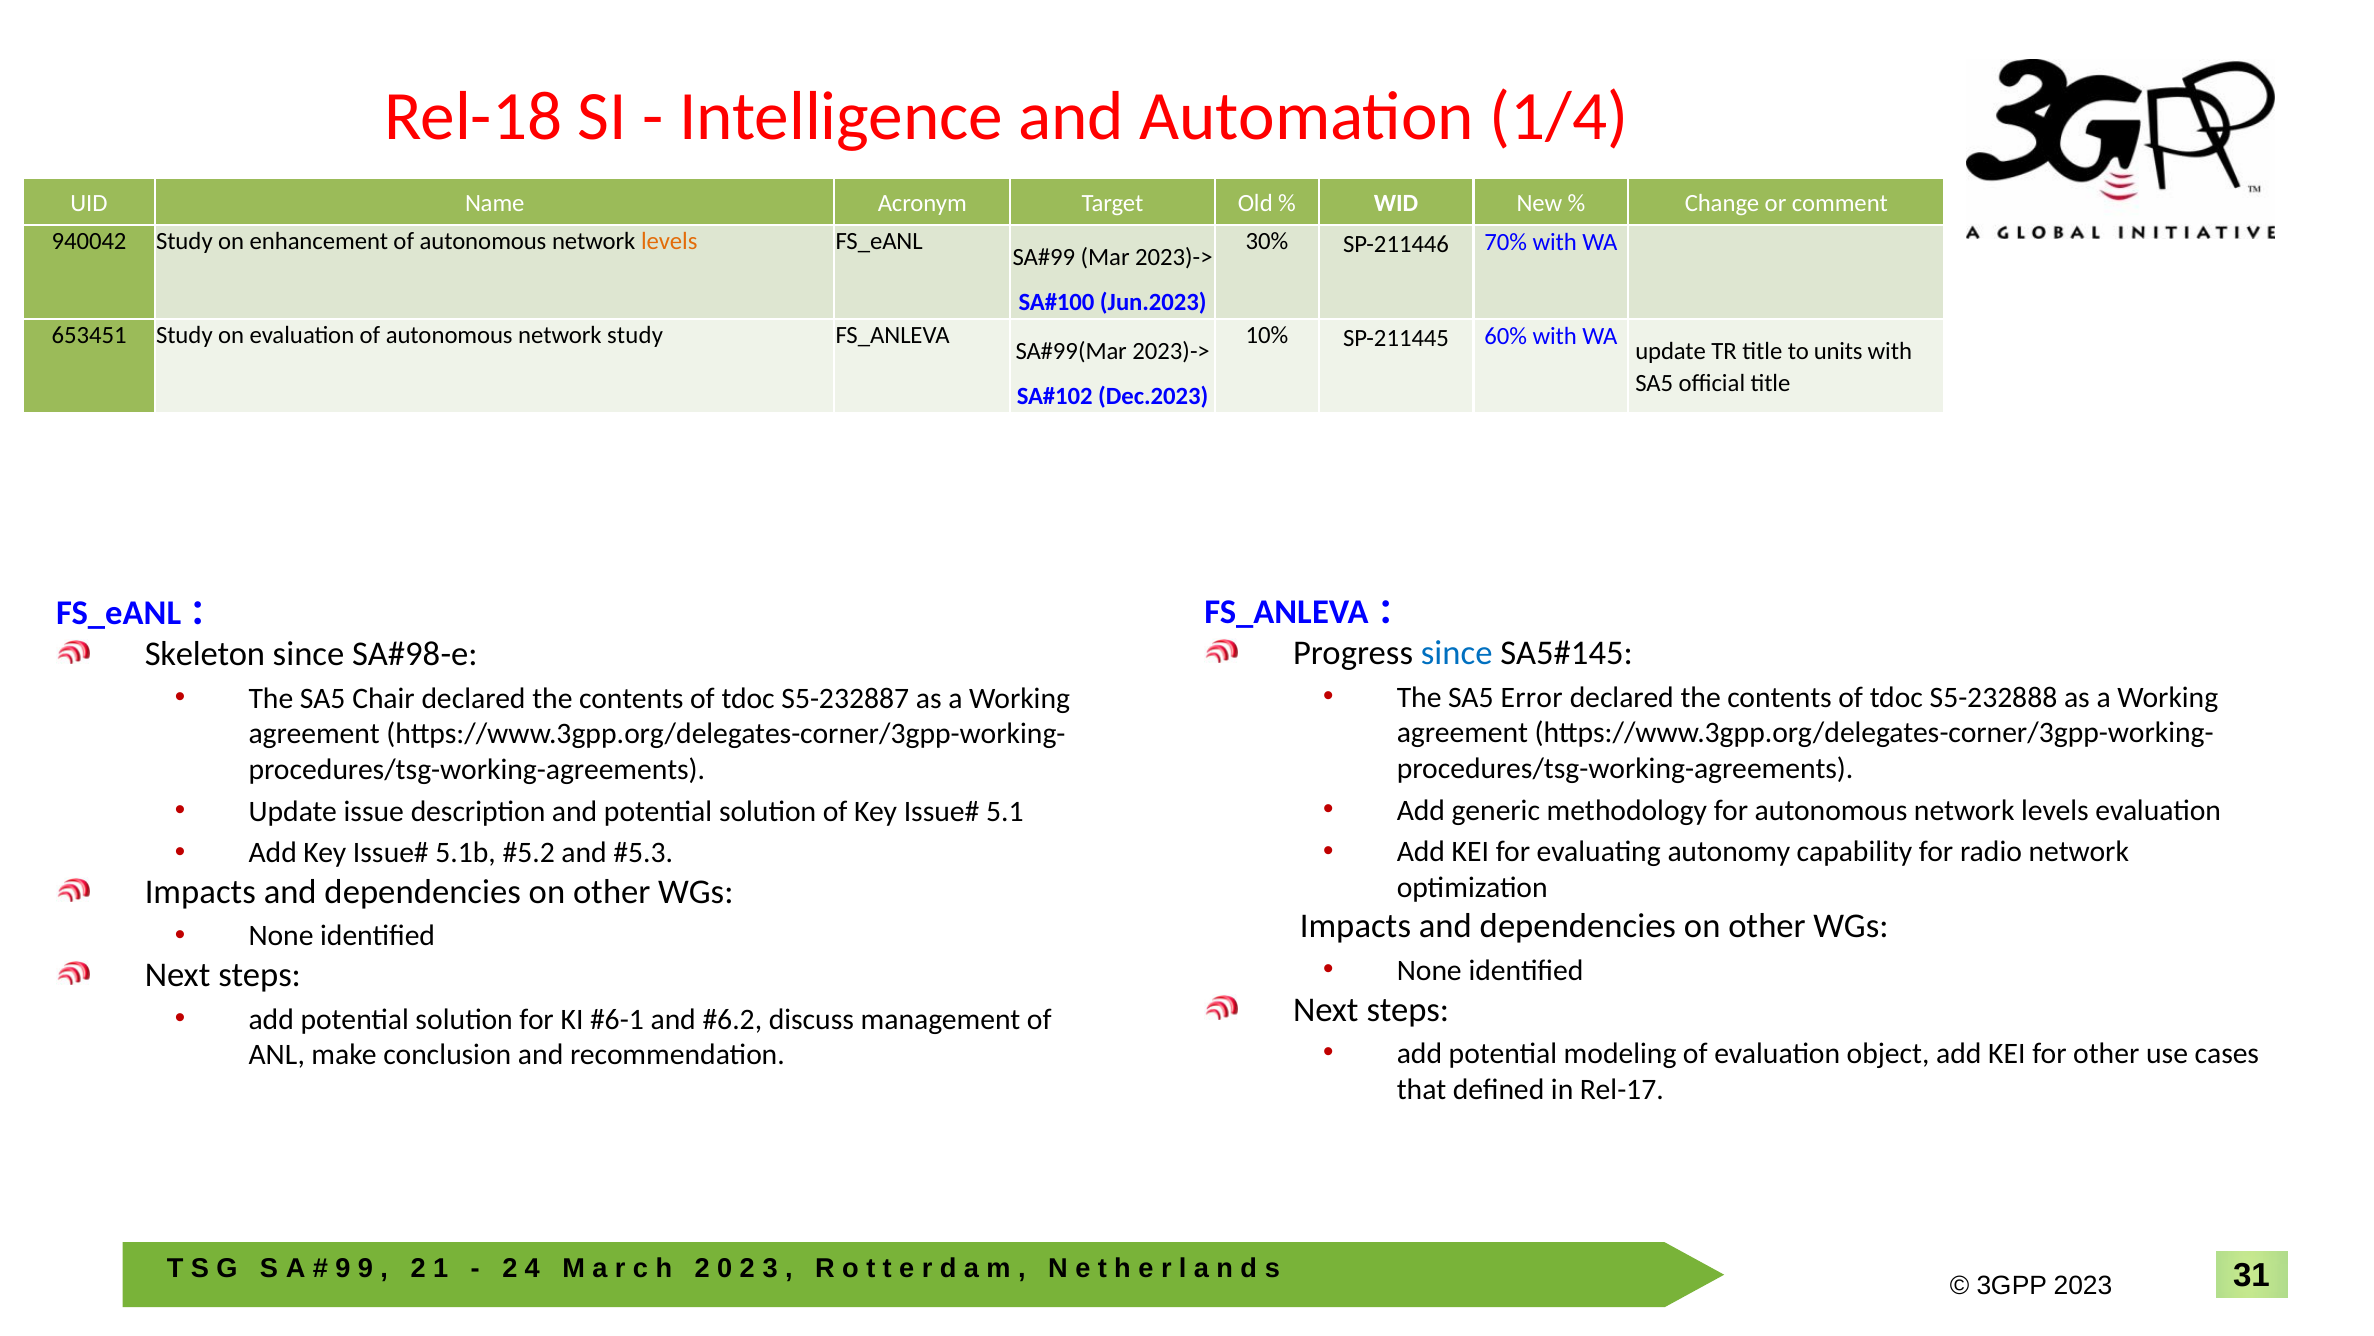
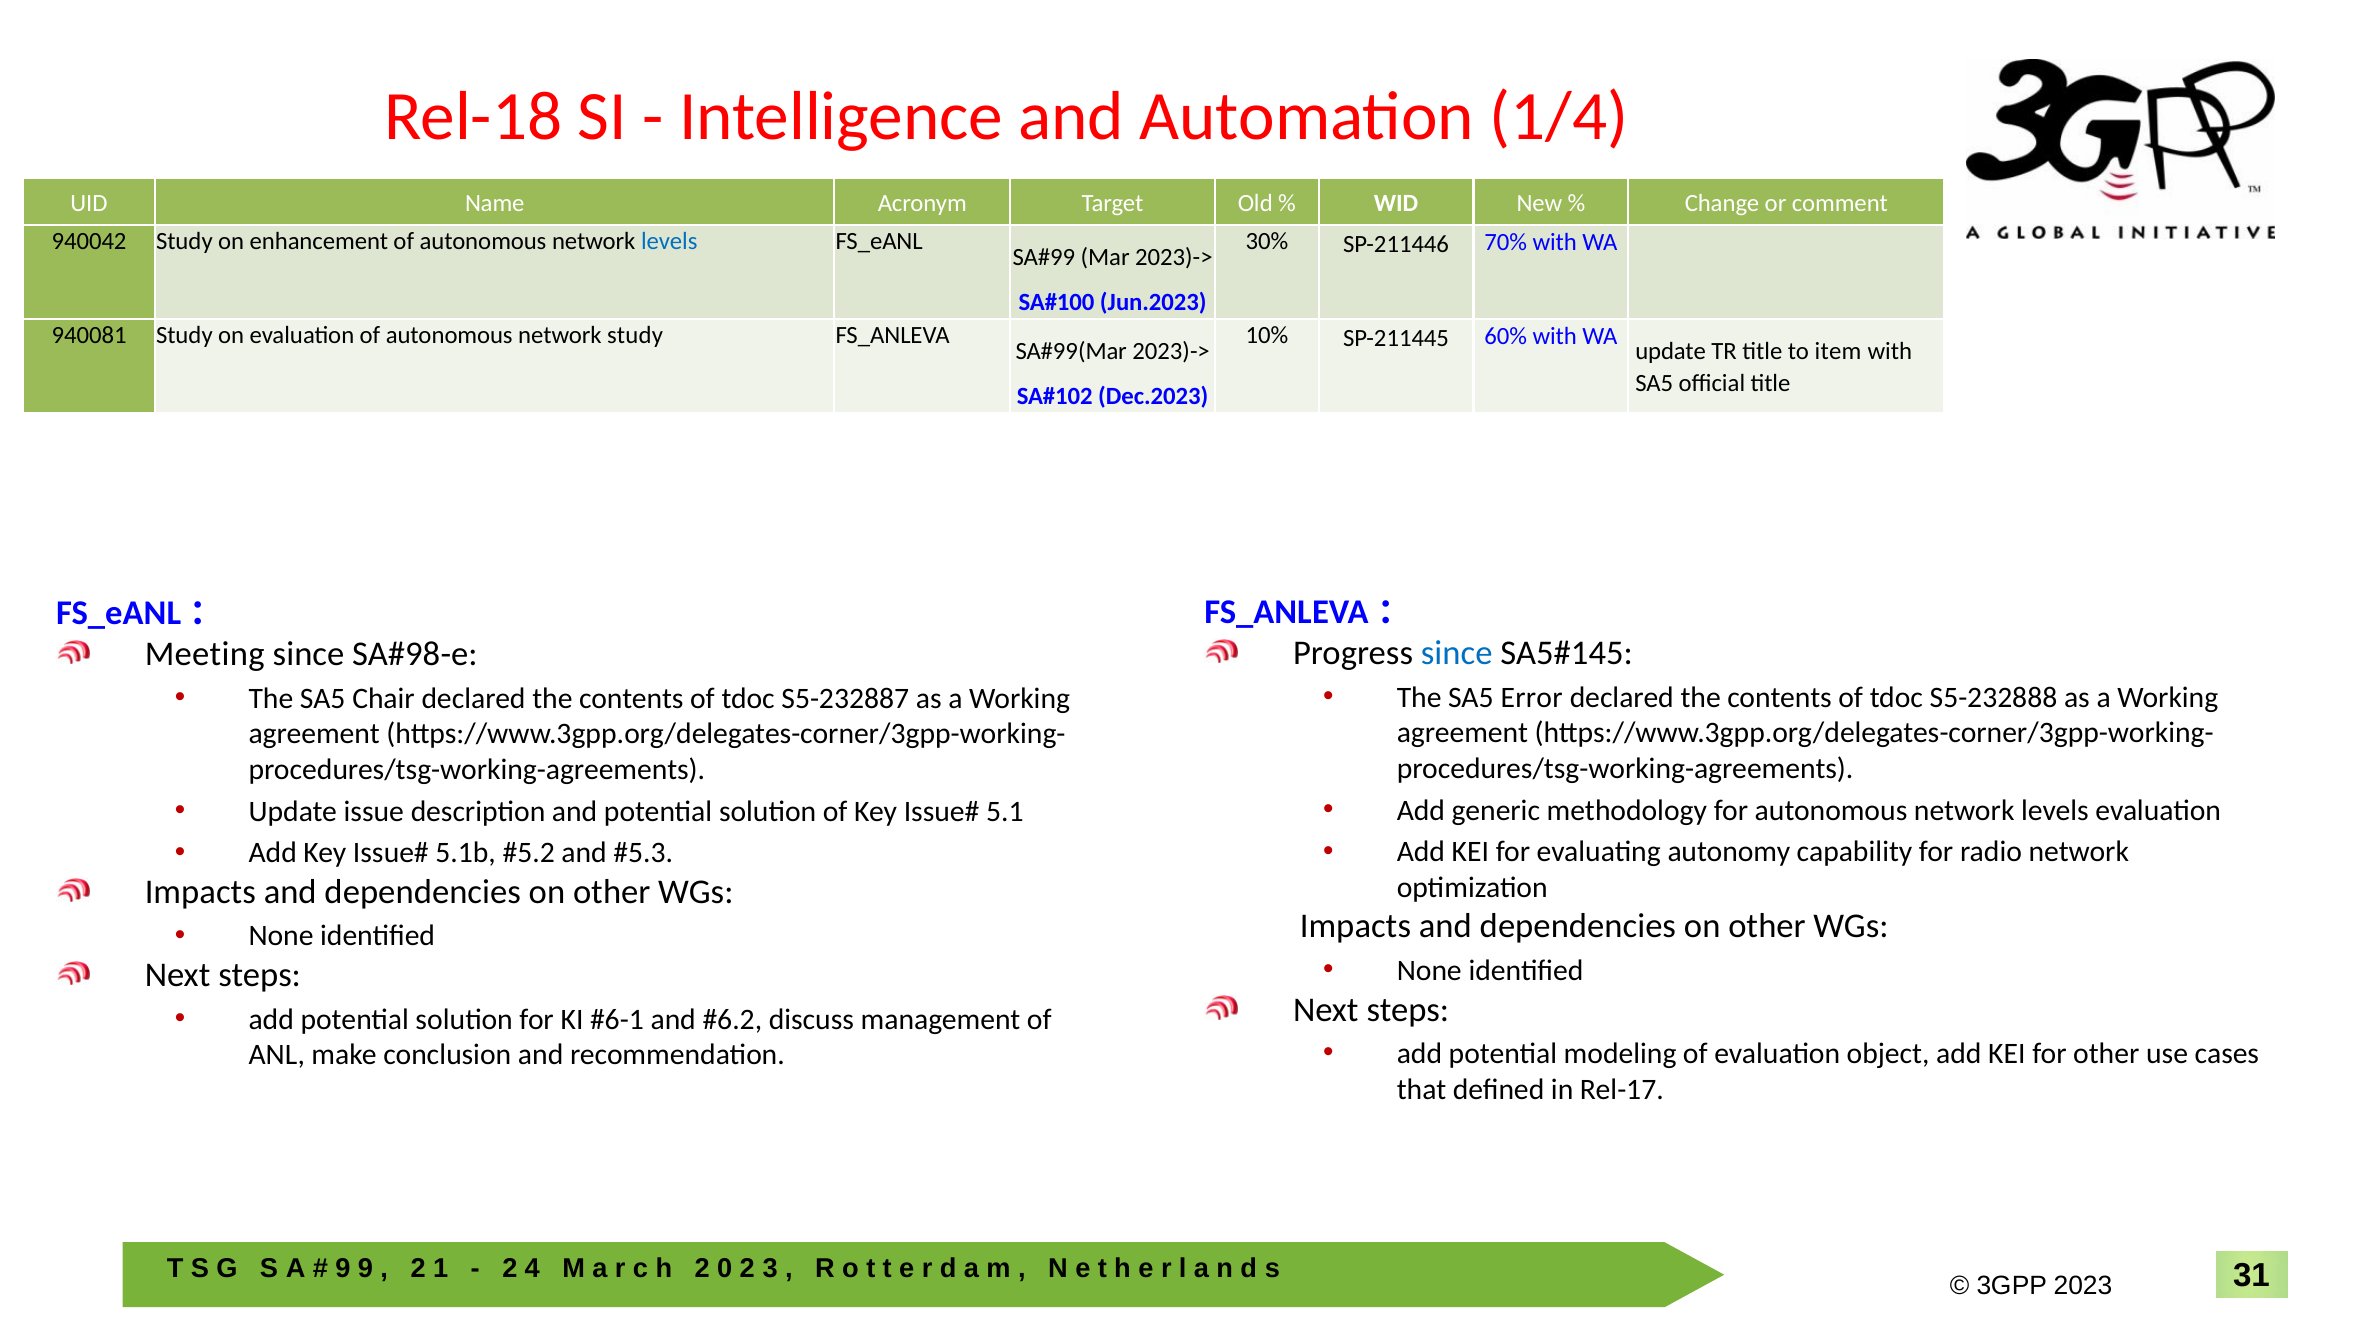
levels at (669, 241) colour: orange -> blue
653451: 653451 -> 940081
units: units -> item
Skeleton: Skeleton -> Meeting
